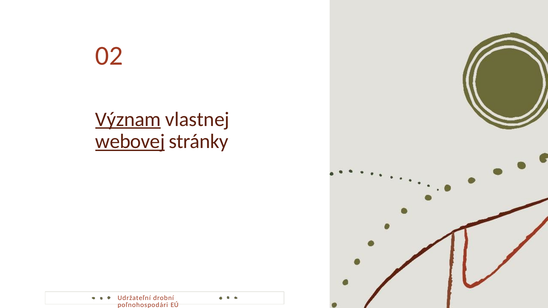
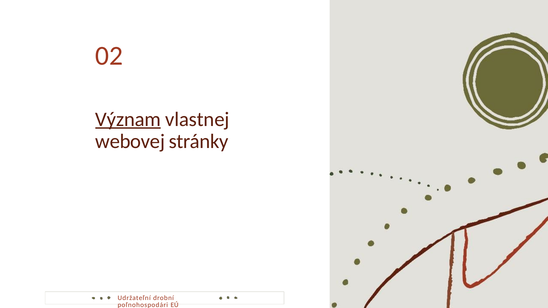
webovej underline: present -> none
